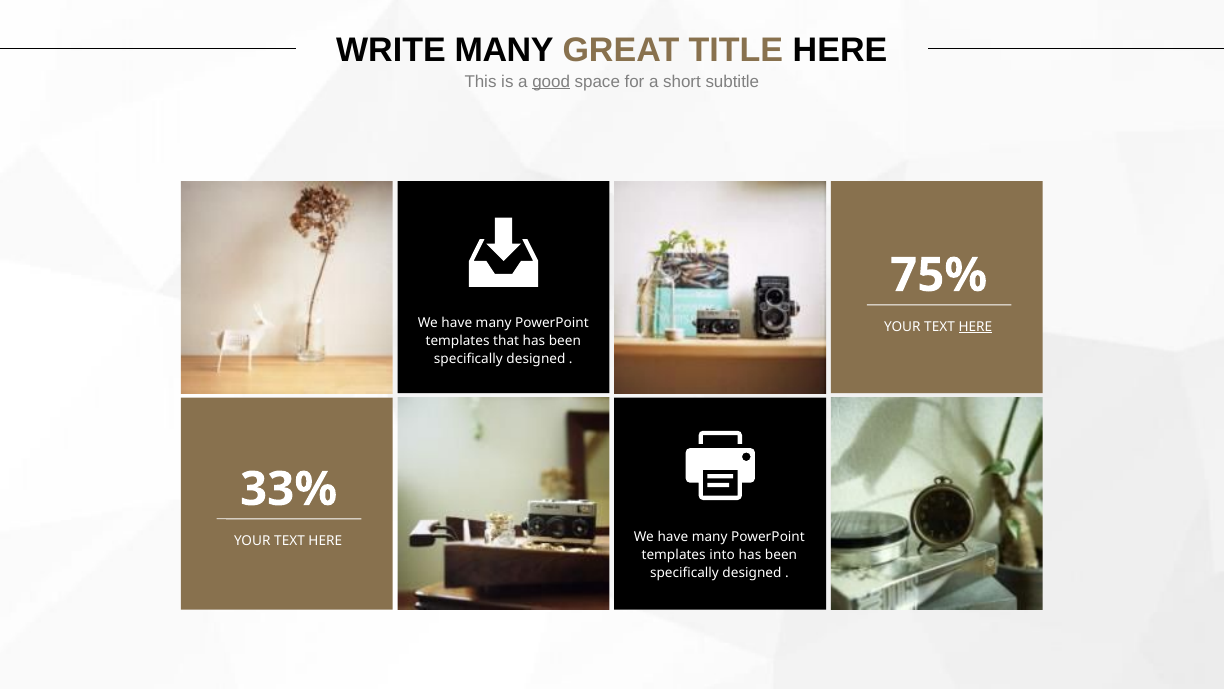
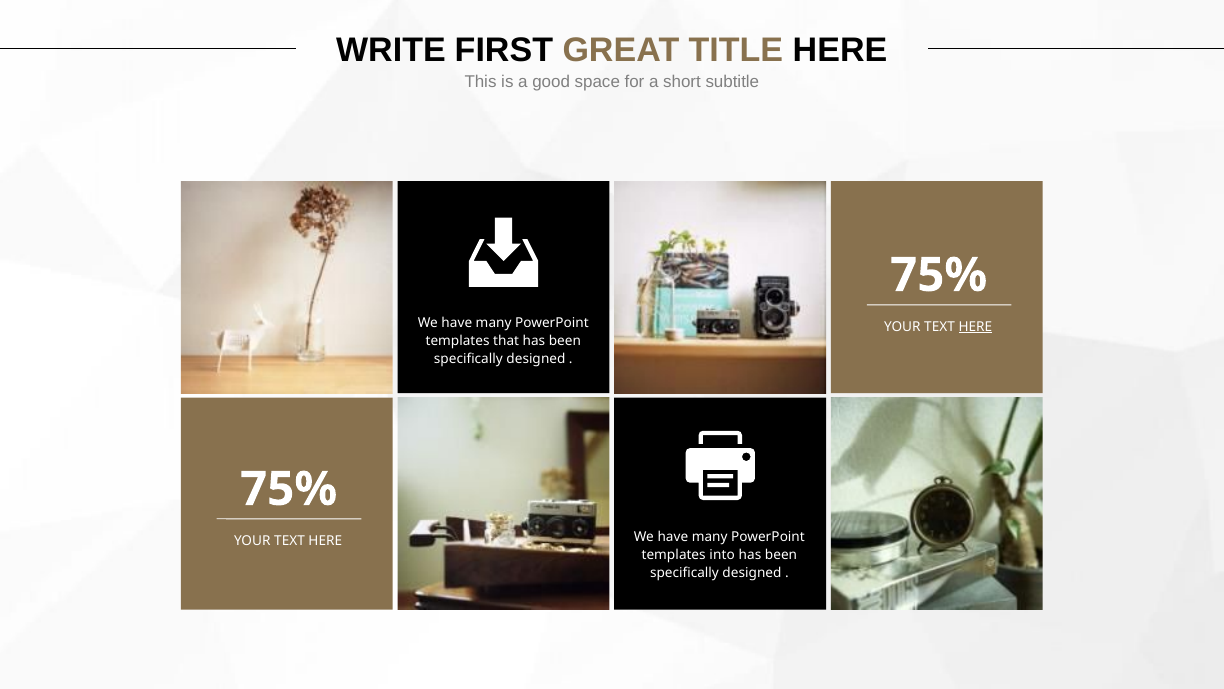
WRITE MANY: MANY -> FIRST
good underline: present -> none
33% at (289, 489): 33% -> 75%
